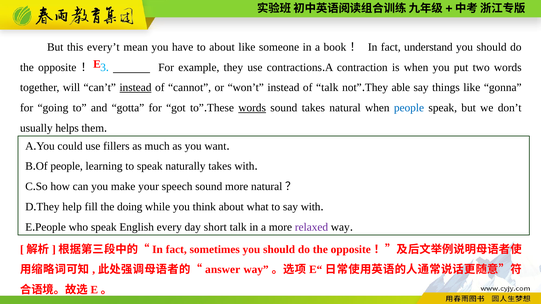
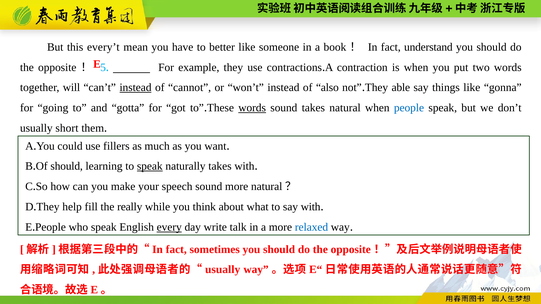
to about: about -> better
3: 3 -> 5
of talk: talk -> also
helps: helps -> short
Of people: people -> should
speak at (150, 166) underline: none -> present
doing: doing -> really
every underline: none -> present
short: short -> write
relaxed colour: purple -> blue
answer at (223, 270): answer -> usually
